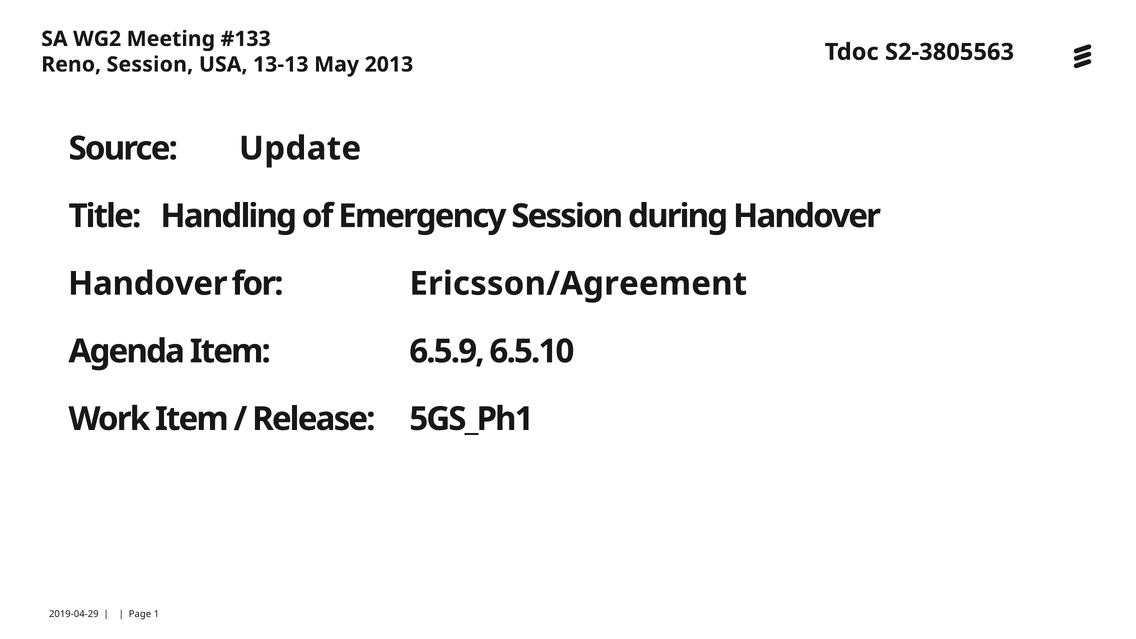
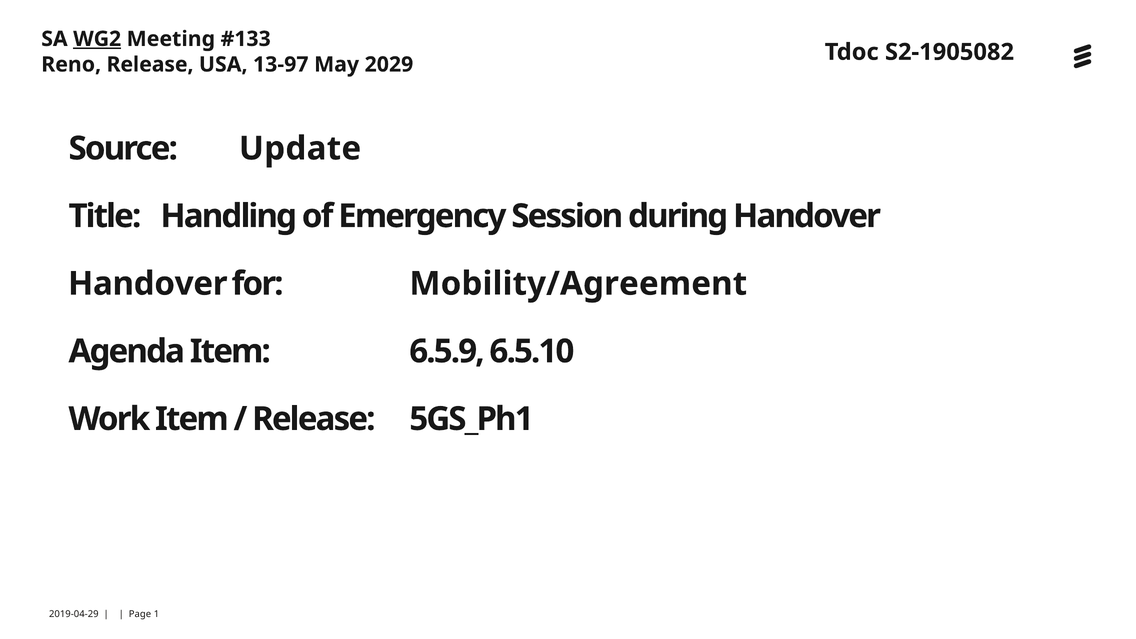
WG2 underline: none -> present
Reno Session: Session -> Release
13-13: 13-13 -> 13-97
2013: 2013 -> 2029
S2-3805563: S2-3805563 -> S2-1905082
Ericsson/Agreement: Ericsson/Agreement -> Mobility/Agreement
